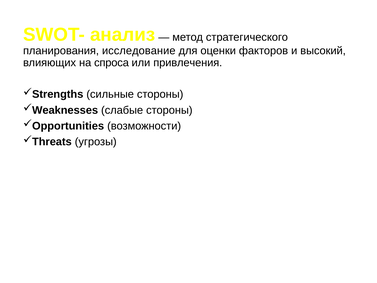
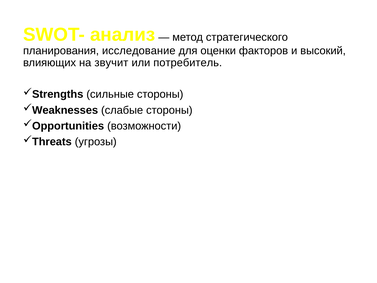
спроса: спроса -> звучит
привлечения: привлечения -> потребитель
